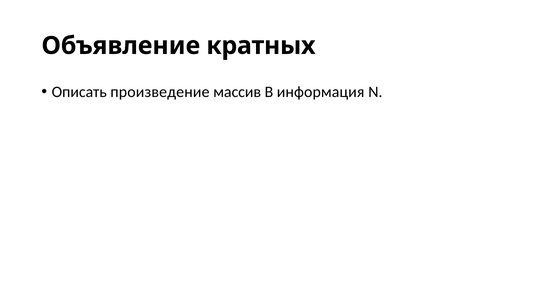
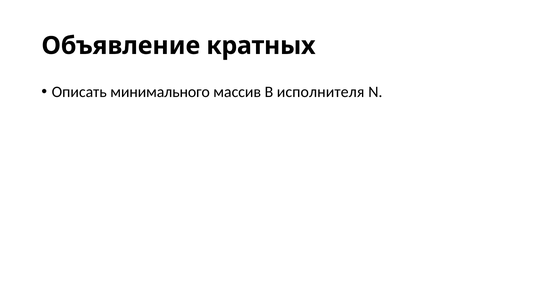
произведение: произведение -> минимального
информация: информация -> исполнителя
